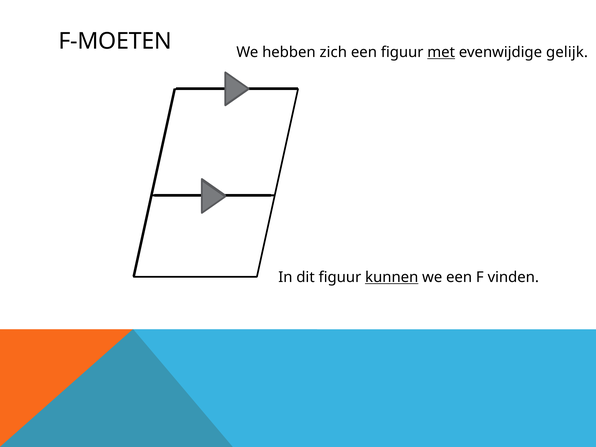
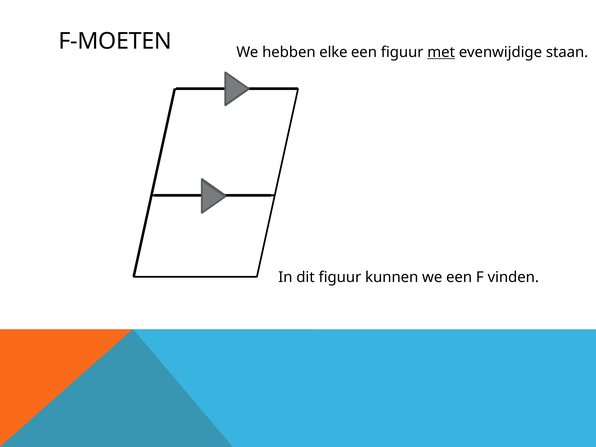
zich: zich -> elke
gelijk: gelijk -> staan
kunnen underline: present -> none
